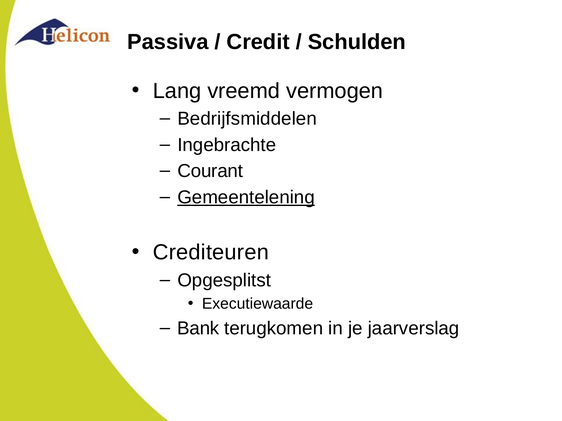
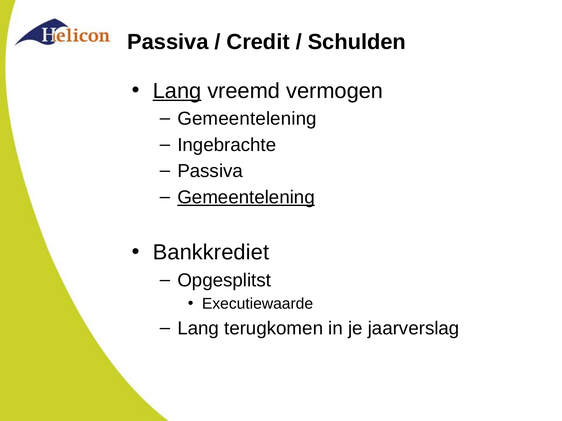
Lang at (177, 91) underline: none -> present
Bedrijfsmiddelen at (247, 119): Bedrijfsmiddelen -> Gemeentelening
Courant at (210, 171): Courant -> Passiva
Crediteuren: Crediteuren -> Bankkrediet
Bank at (198, 329): Bank -> Lang
